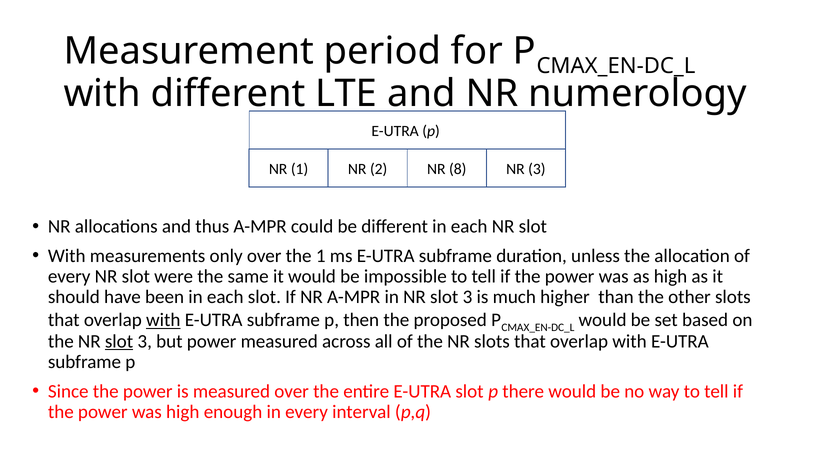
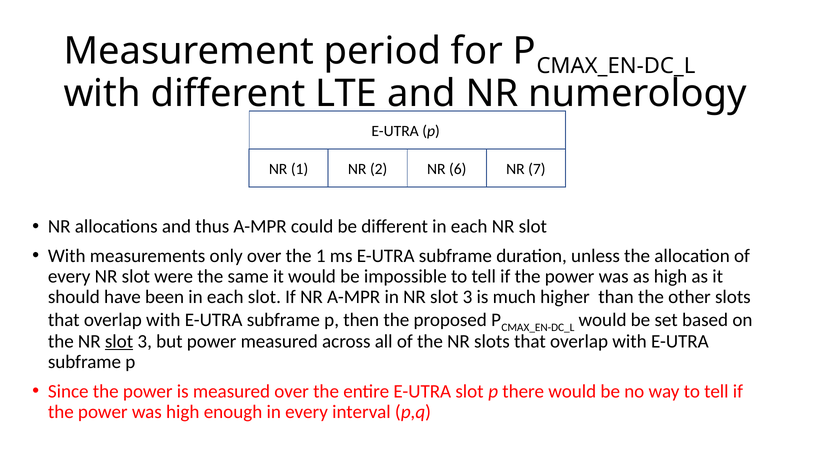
8: 8 -> 6
NR 3: 3 -> 7
with at (163, 320) underline: present -> none
